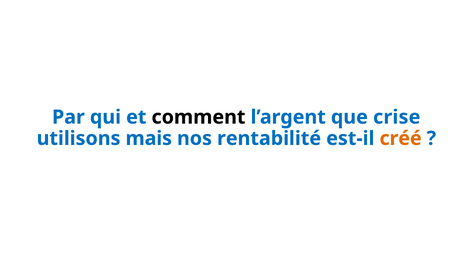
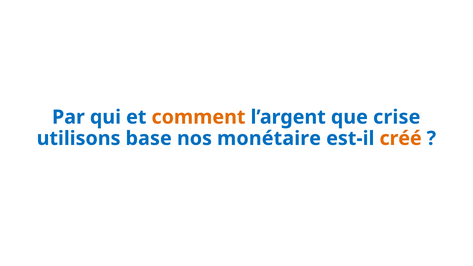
comment colour: black -> orange
mais: mais -> base
rentabilité: rentabilité -> monétaire
